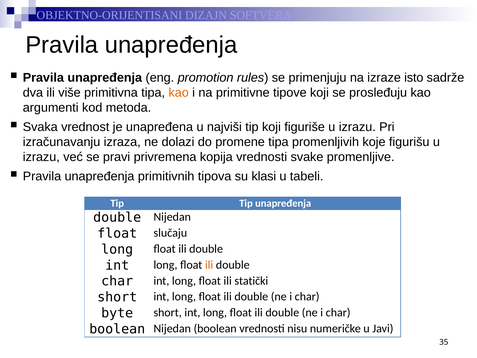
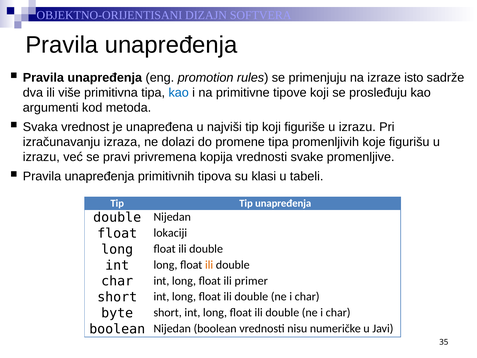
kao at (179, 93) colour: orange -> blue
slučaju: slučaju -> lokaciji
statički: statički -> primer
